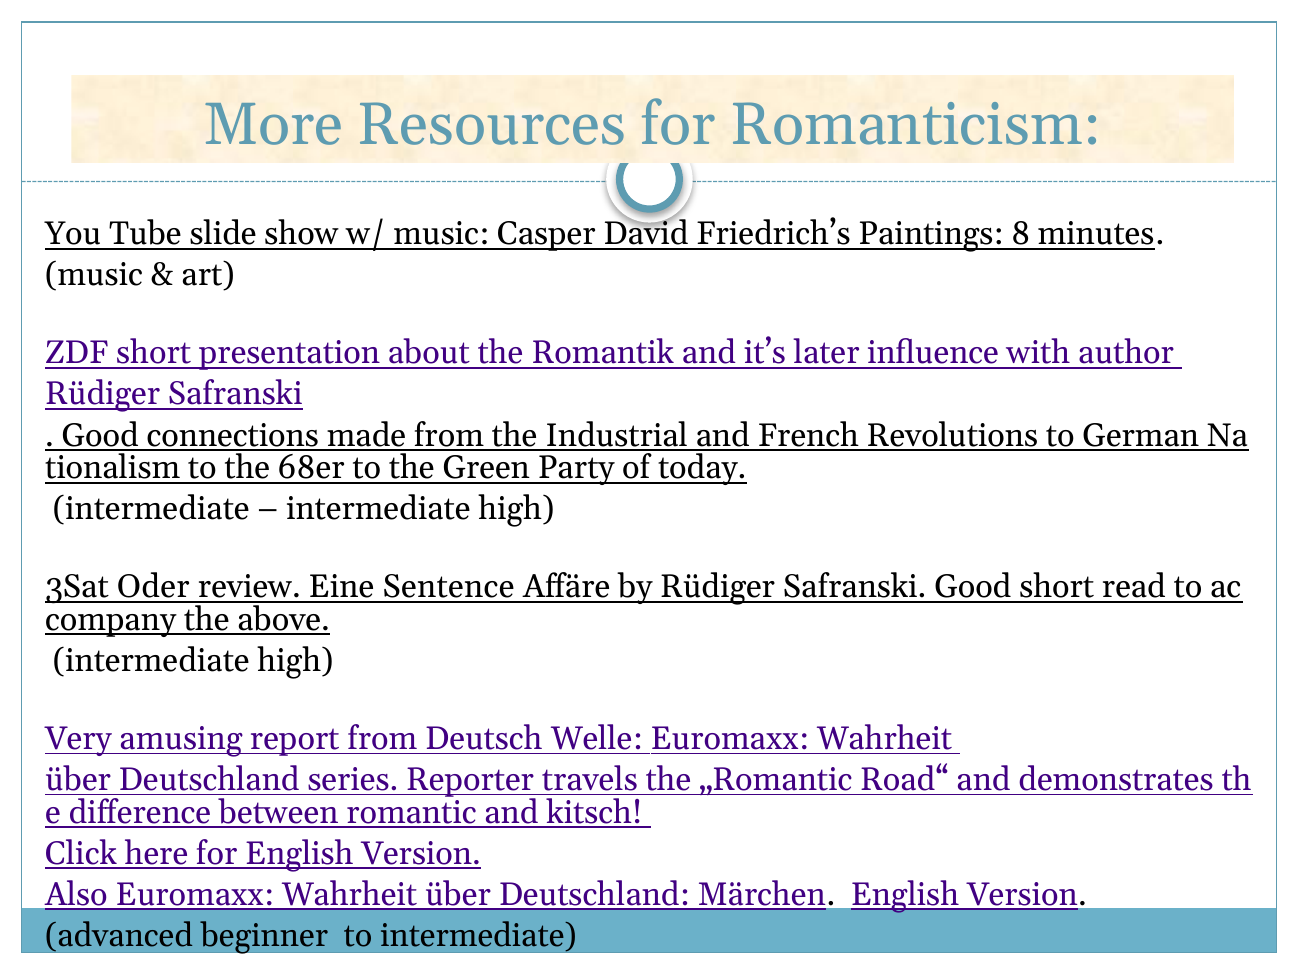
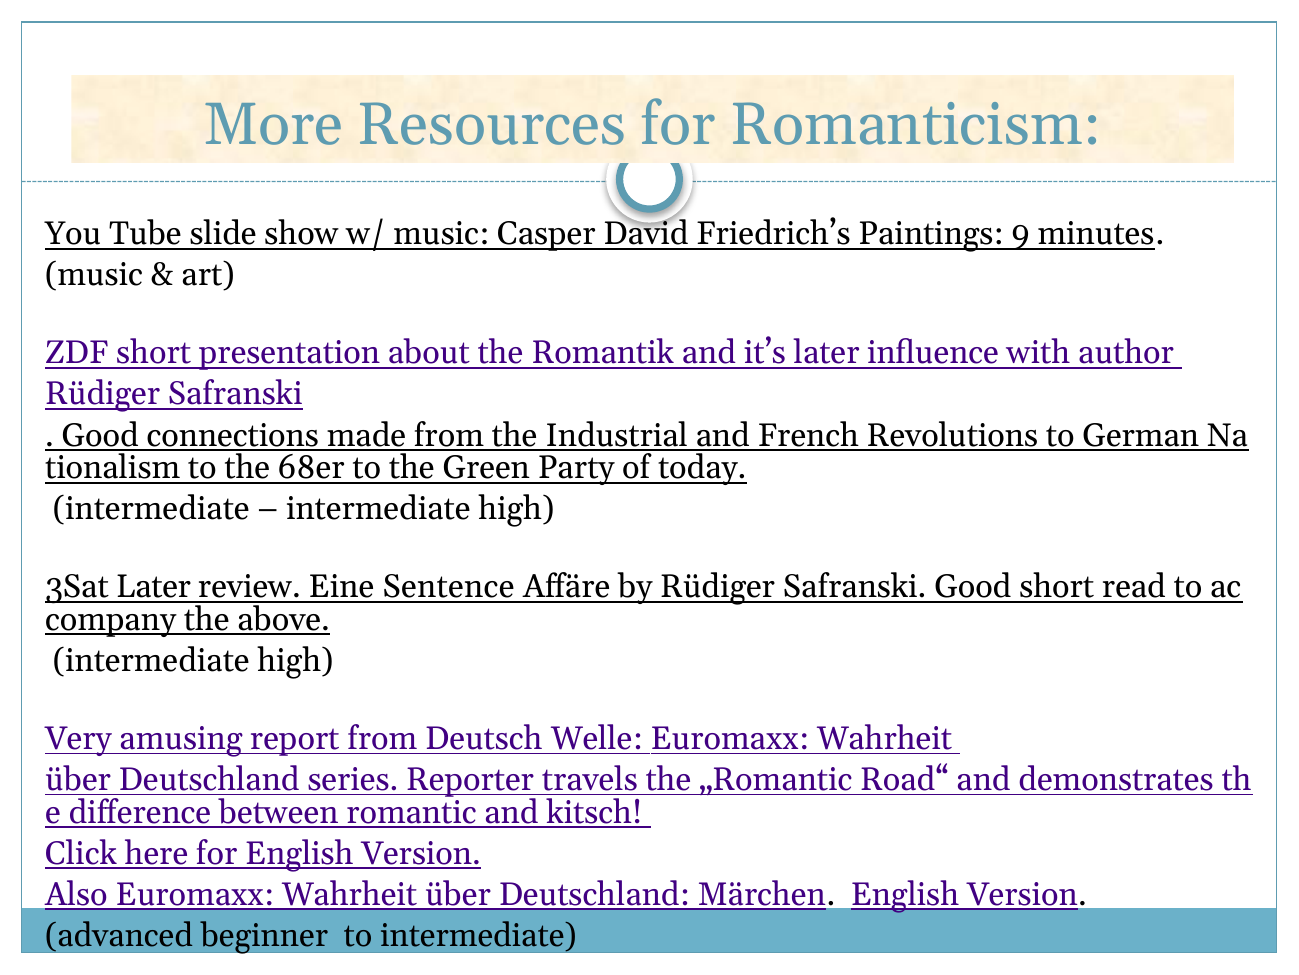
8: 8 -> 9
3Sat Oder: Oder -> Later
